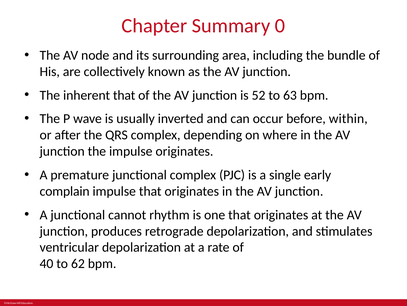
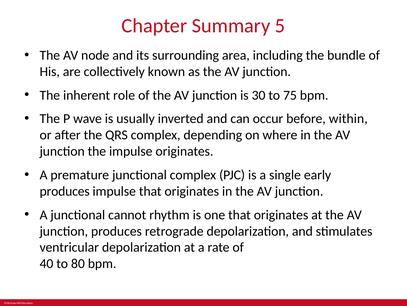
0: 0 -> 5
inherent that: that -> role
52: 52 -> 30
63: 63 -> 75
complain at (65, 191): complain -> produces
62: 62 -> 80
